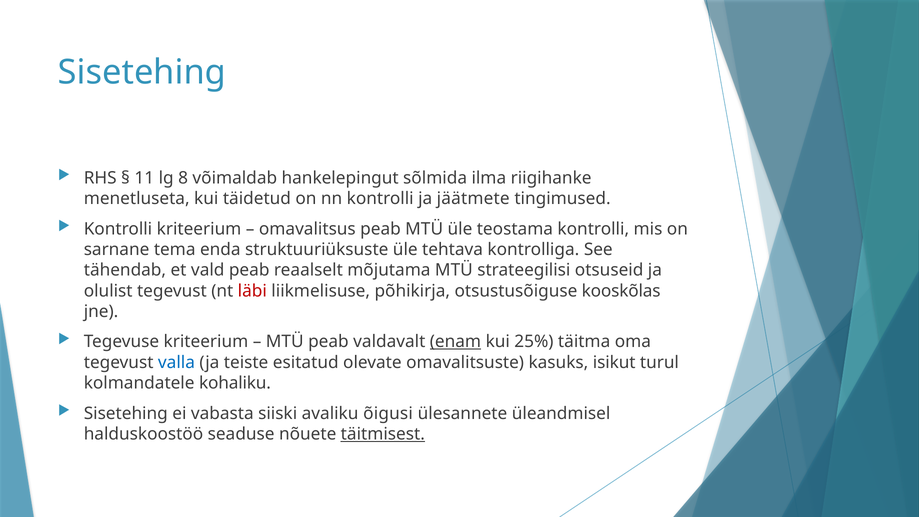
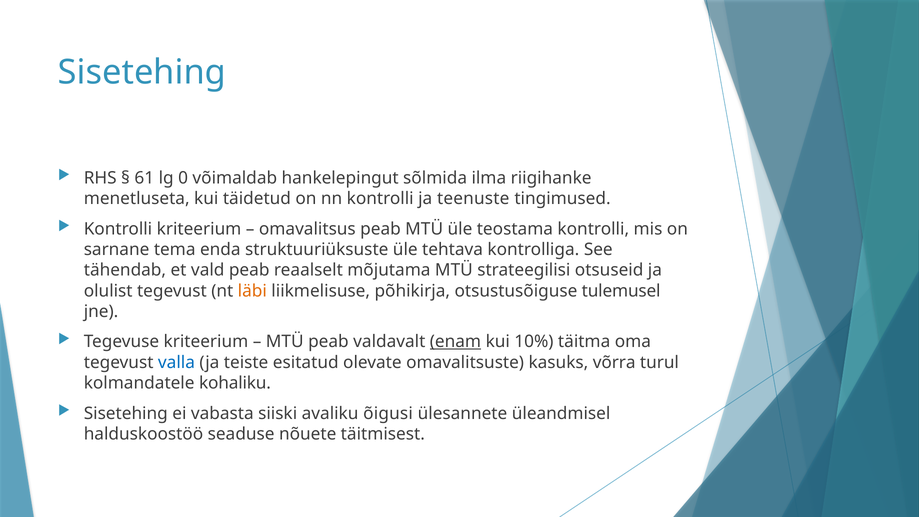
11: 11 -> 61
8: 8 -> 0
jäätmete: jäätmete -> teenuste
läbi colour: red -> orange
kooskõlas: kooskõlas -> tulemusel
25%: 25% -> 10%
isikut: isikut -> võrra
täitmisest underline: present -> none
